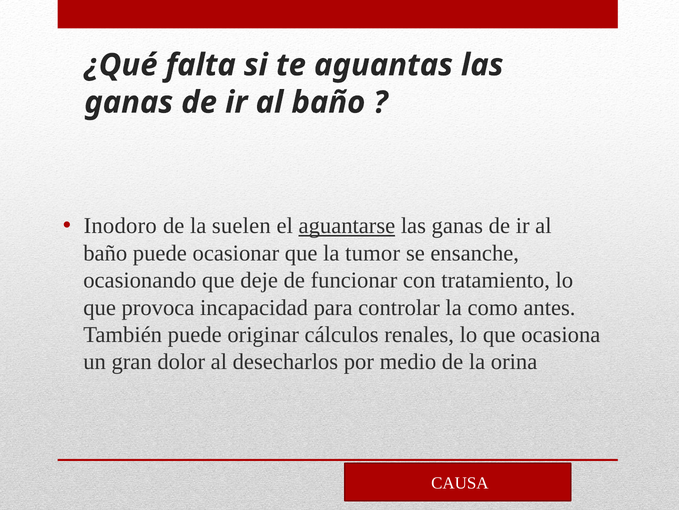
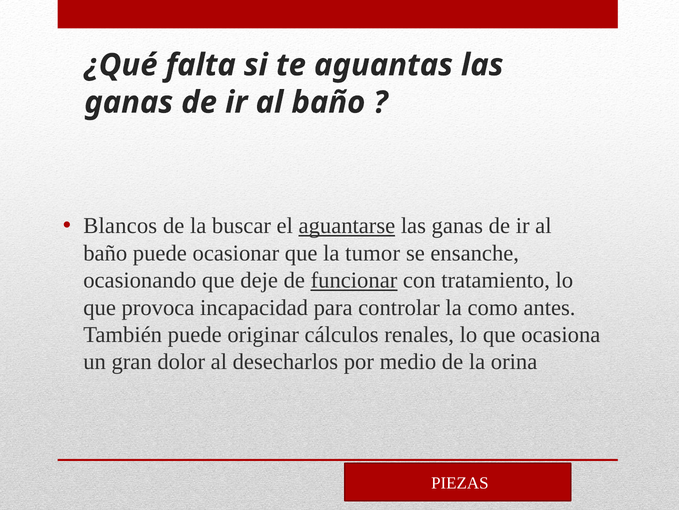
Inodoro: Inodoro -> Blancos
suelen: suelen -> buscar
funcionar underline: none -> present
CAUSA: CAUSA -> PIEZAS
